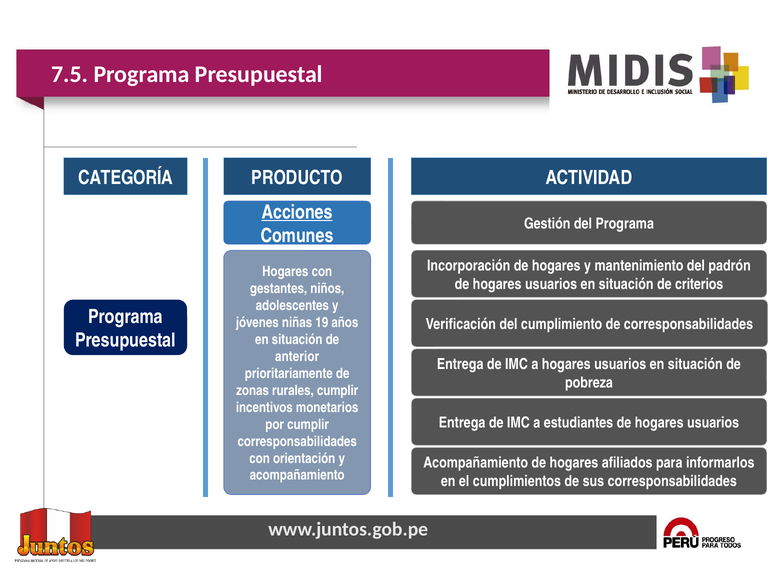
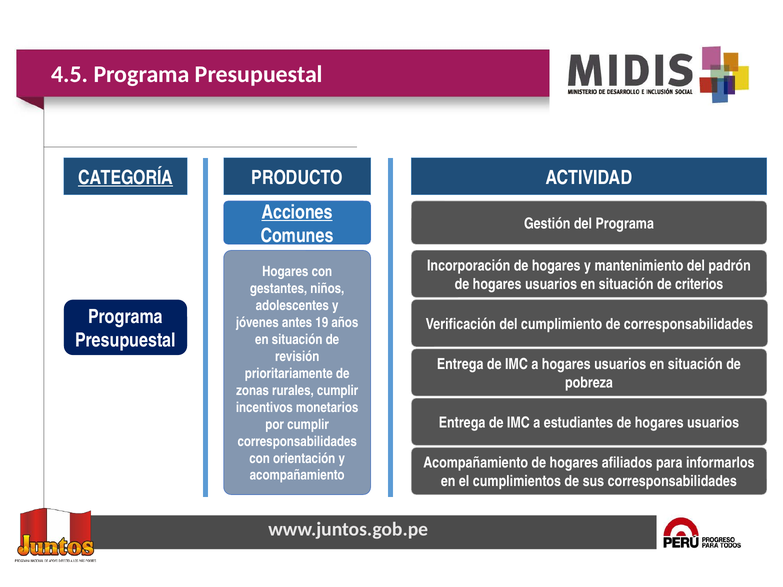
7.5: 7.5 -> 4.5
CATEGORÍA underline: none -> present
niñas: niñas -> antes
anterior: anterior -> revisión
